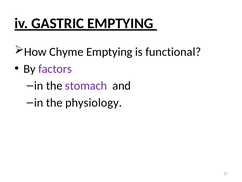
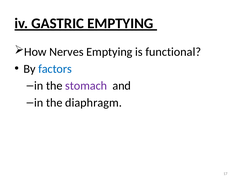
Chyme: Chyme -> Nerves
factors colour: purple -> blue
physiology: physiology -> diaphragm
